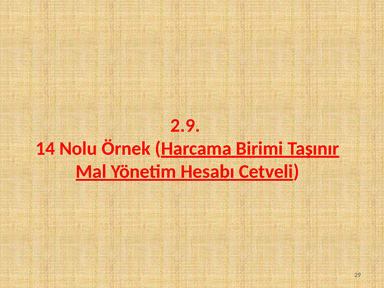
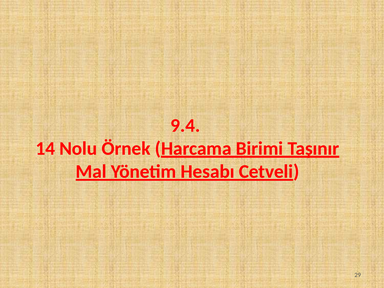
2.9: 2.9 -> 9.4
